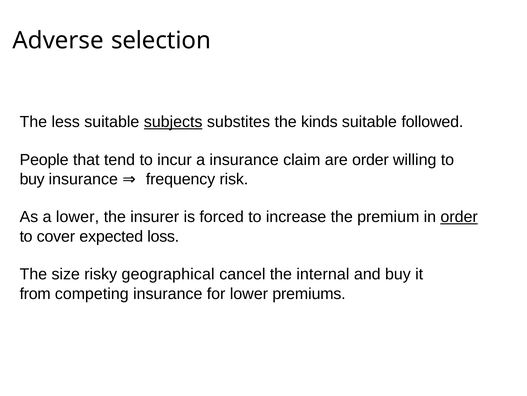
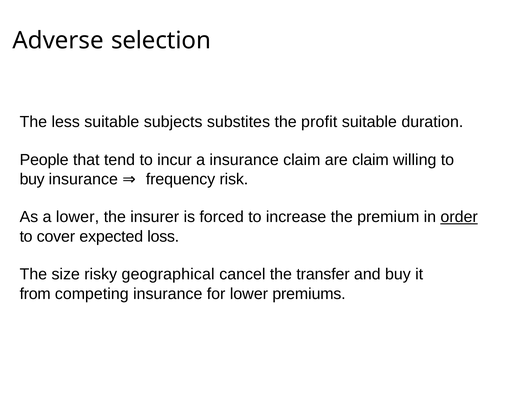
subjects underline: present -> none
kinds: kinds -> profit
followed: followed -> duration
are order: order -> claim
internal: internal -> transfer
